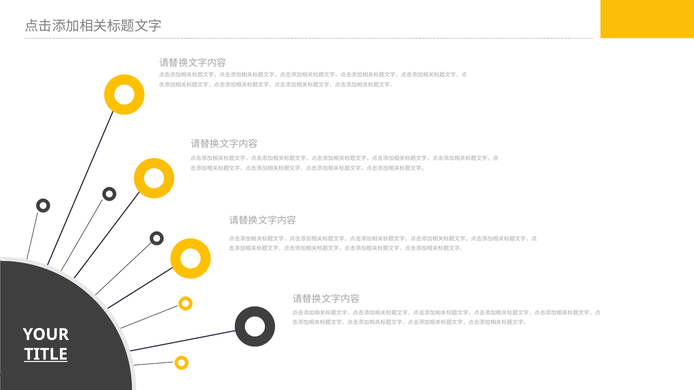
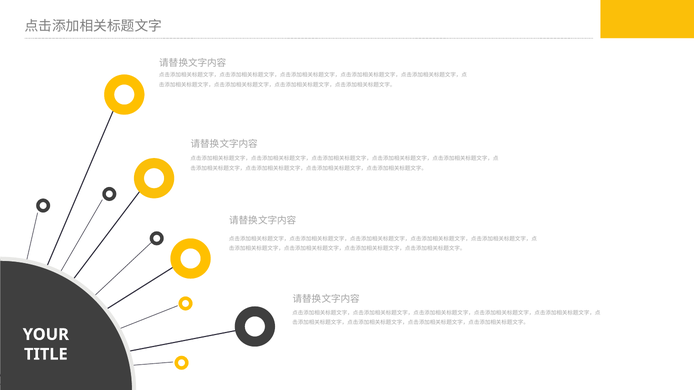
TITLE underline: present -> none
